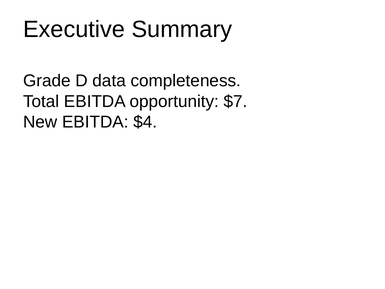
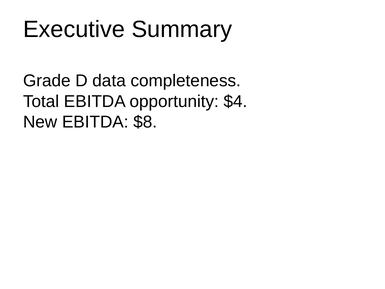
$7: $7 -> $4
$4: $4 -> $8
